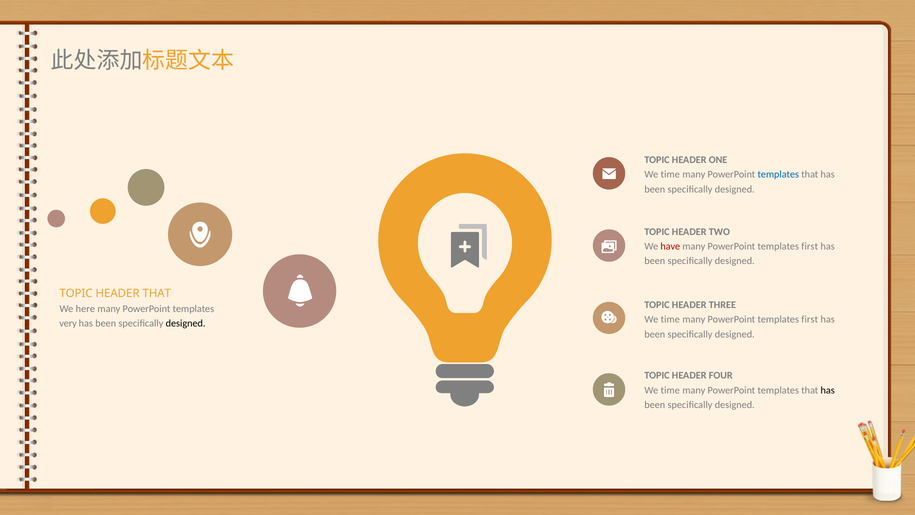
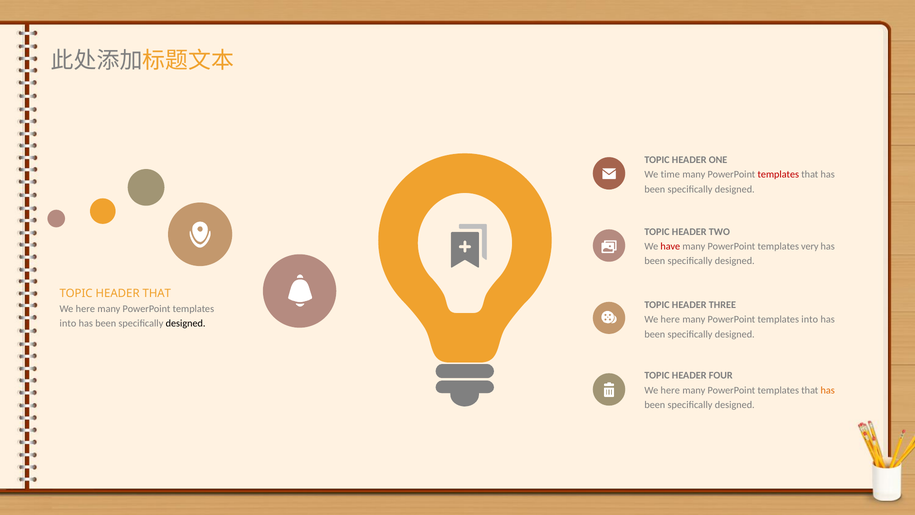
templates at (778, 175) colour: blue -> red
first at (810, 246): first -> very
time at (670, 319): time -> here
first at (810, 319): first -> into
very at (68, 323): very -> into
time at (670, 390): time -> here
has at (828, 390) colour: black -> orange
